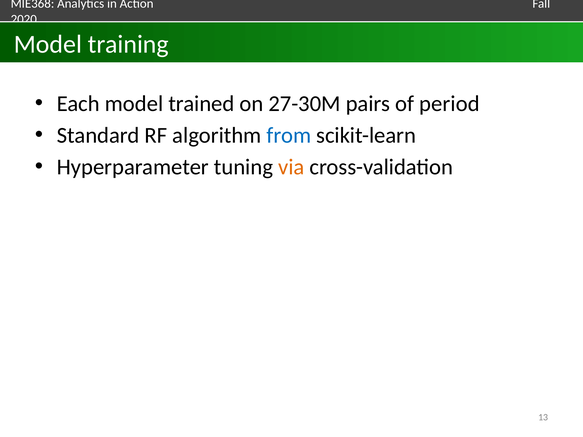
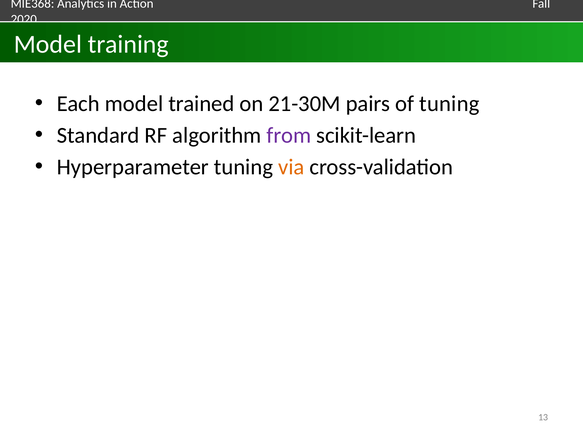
27-30M: 27-30M -> 21-30M
of period: period -> tuning
from colour: blue -> purple
